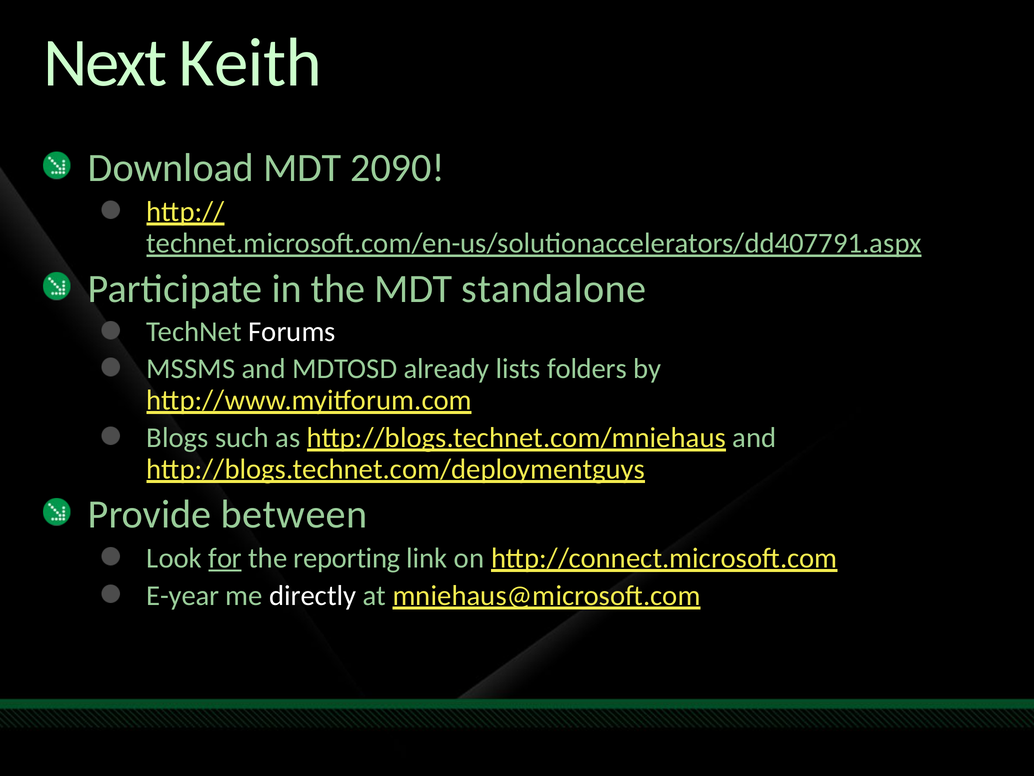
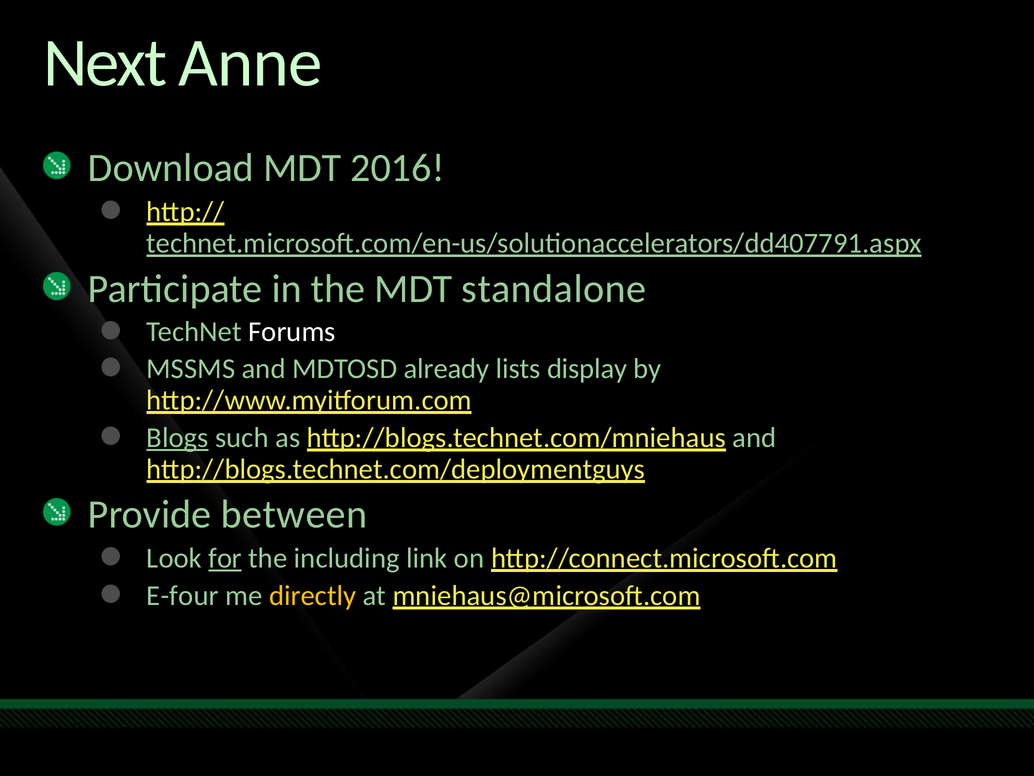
Keith: Keith -> Anne
2090: 2090 -> 2016
folders: folders -> display
Blogs underline: none -> present
reporting: reporting -> including
E-year: E-year -> E-four
directly colour: white -> yellow
